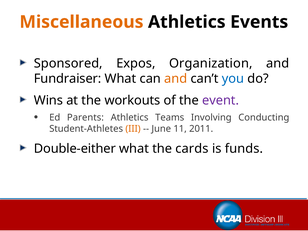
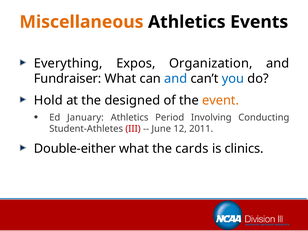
Sponsored: Sponsored -> Everything
and at (176, 79) colour: orange -> blue
Wins: Wins -> Hold
workouts: workouts -> designed
event colour: purple -> orange
Parents: Parents -> January
Teams: Teams -> Period
III colour: orange -> red
11: 11 -> 12
funds: funds -> clinics
